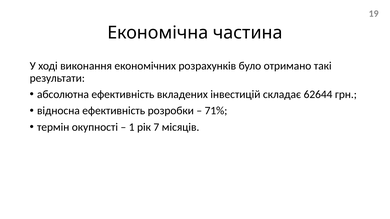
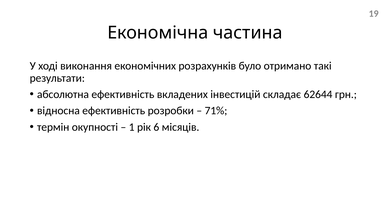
7: 7 -> 6
